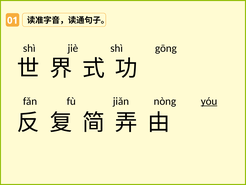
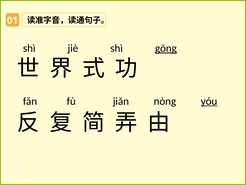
gōng underline: none -> present
